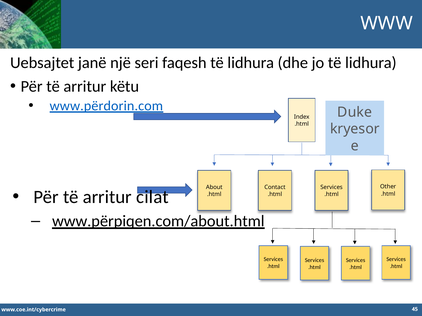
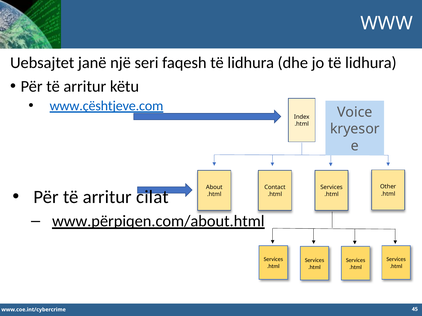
www.përdorin.com: www.përdorin.com -> www.çështjeve.com
Duke: Duke -> Voice
